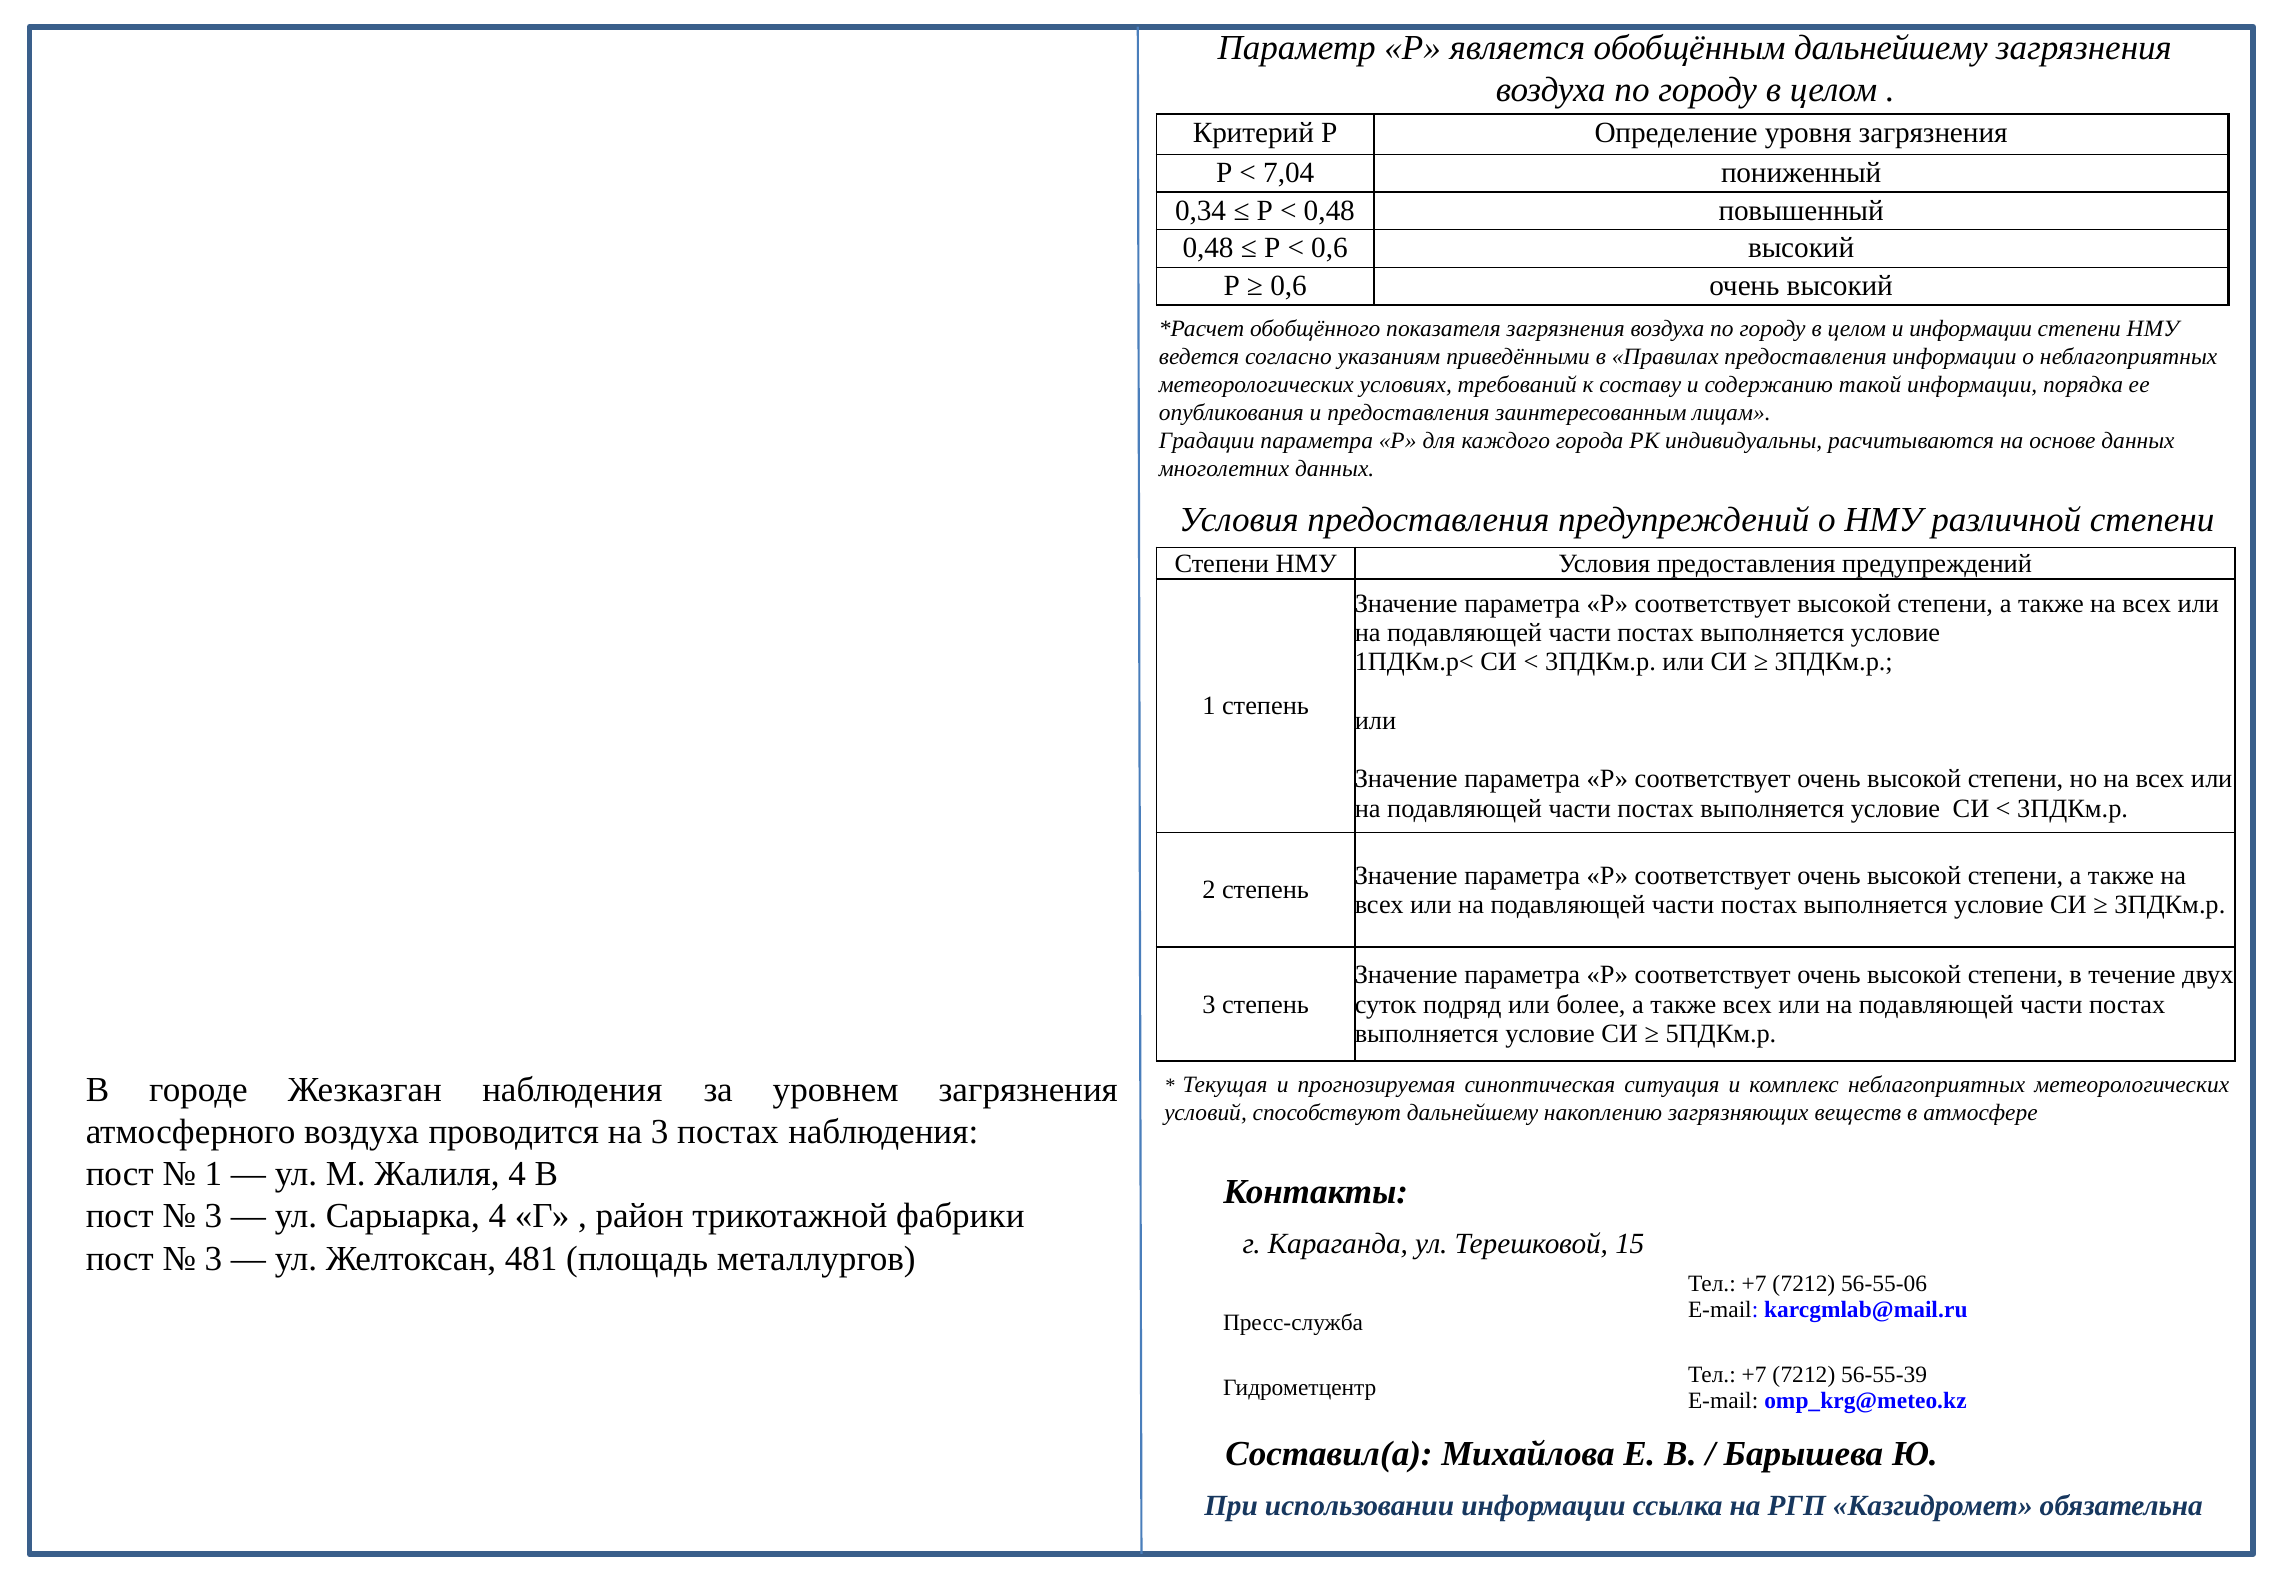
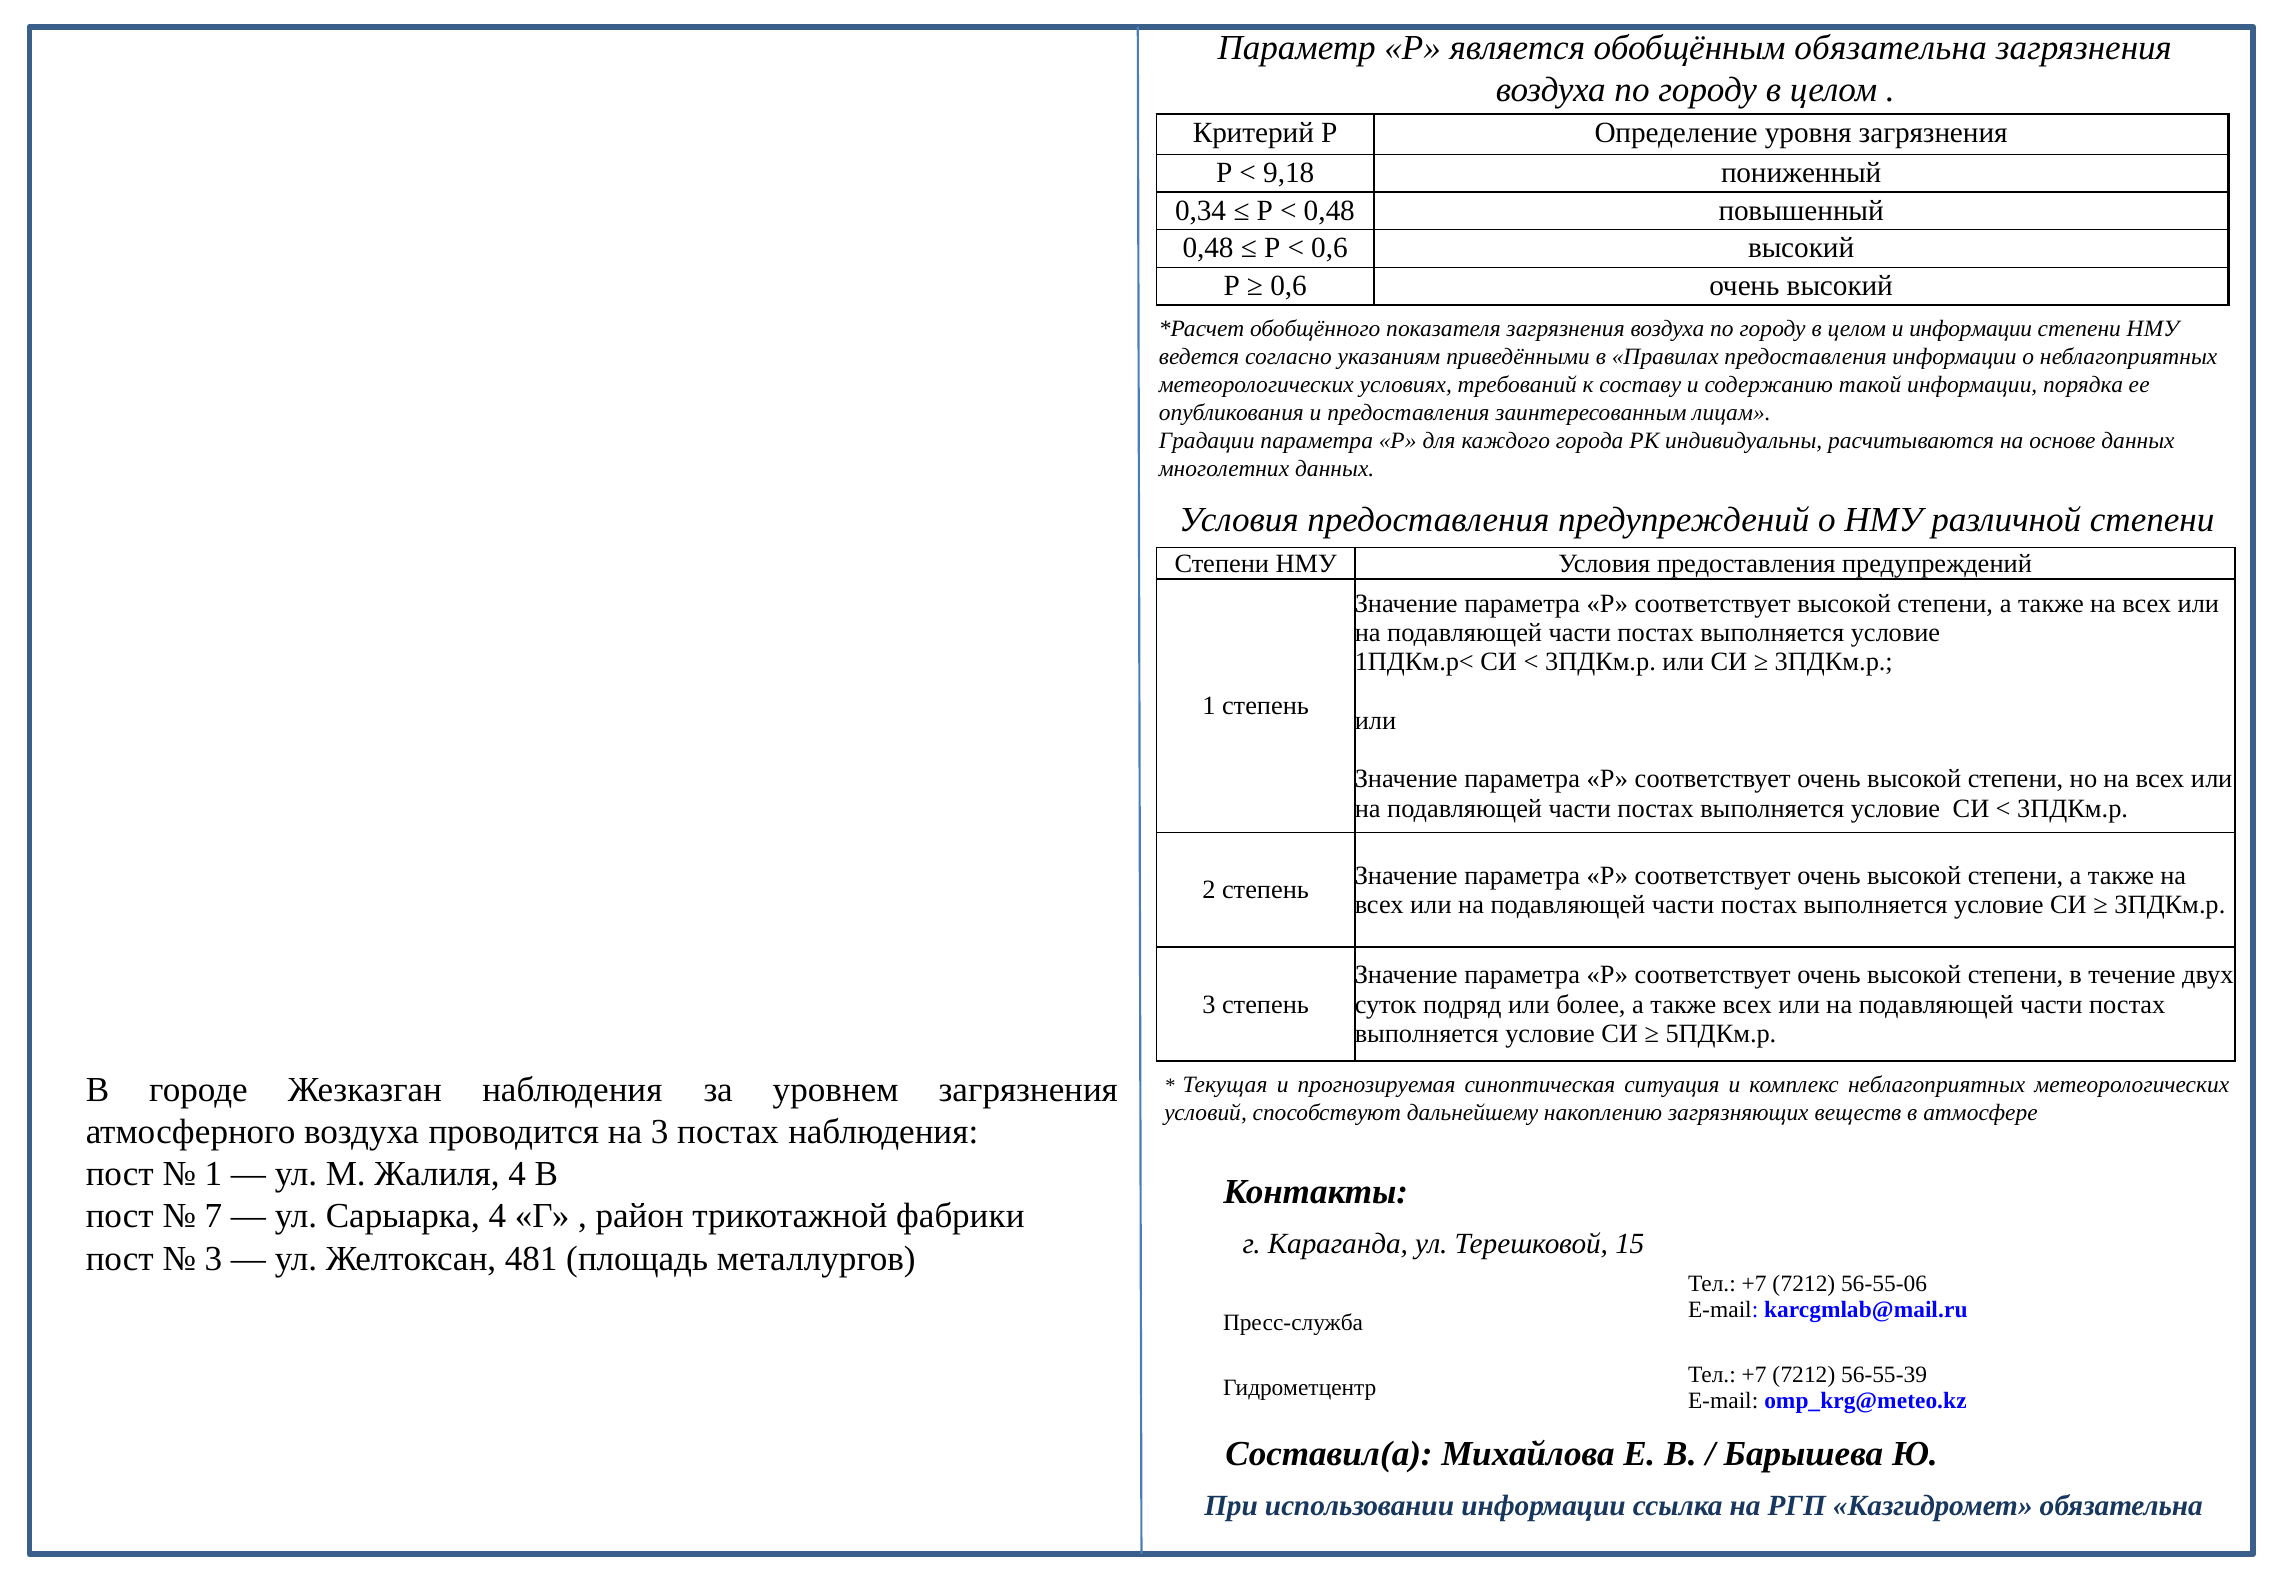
обобщённым дальнейшему: дальнейшему -> обязательна
7,04: 7,04 -> 9,18
3 at (213, 1216): 3 -> 7
